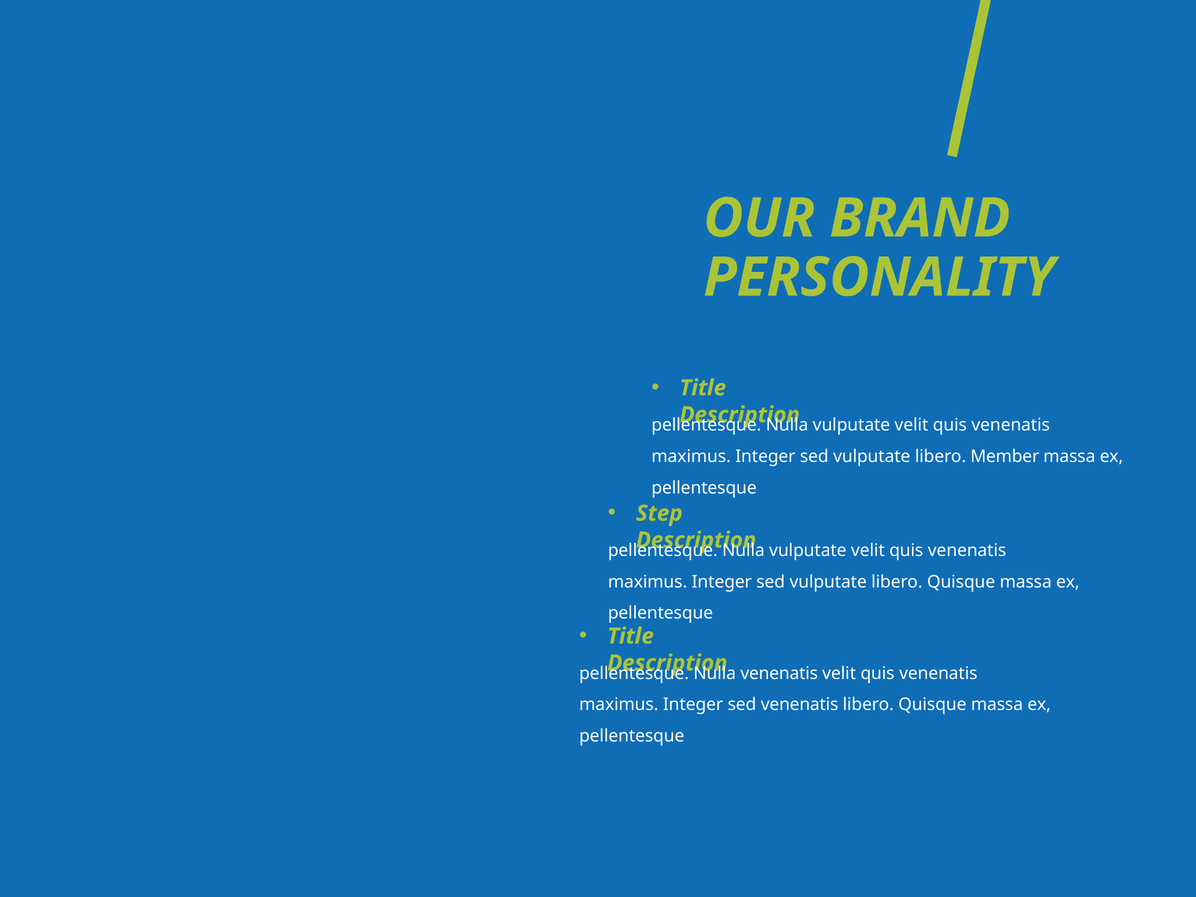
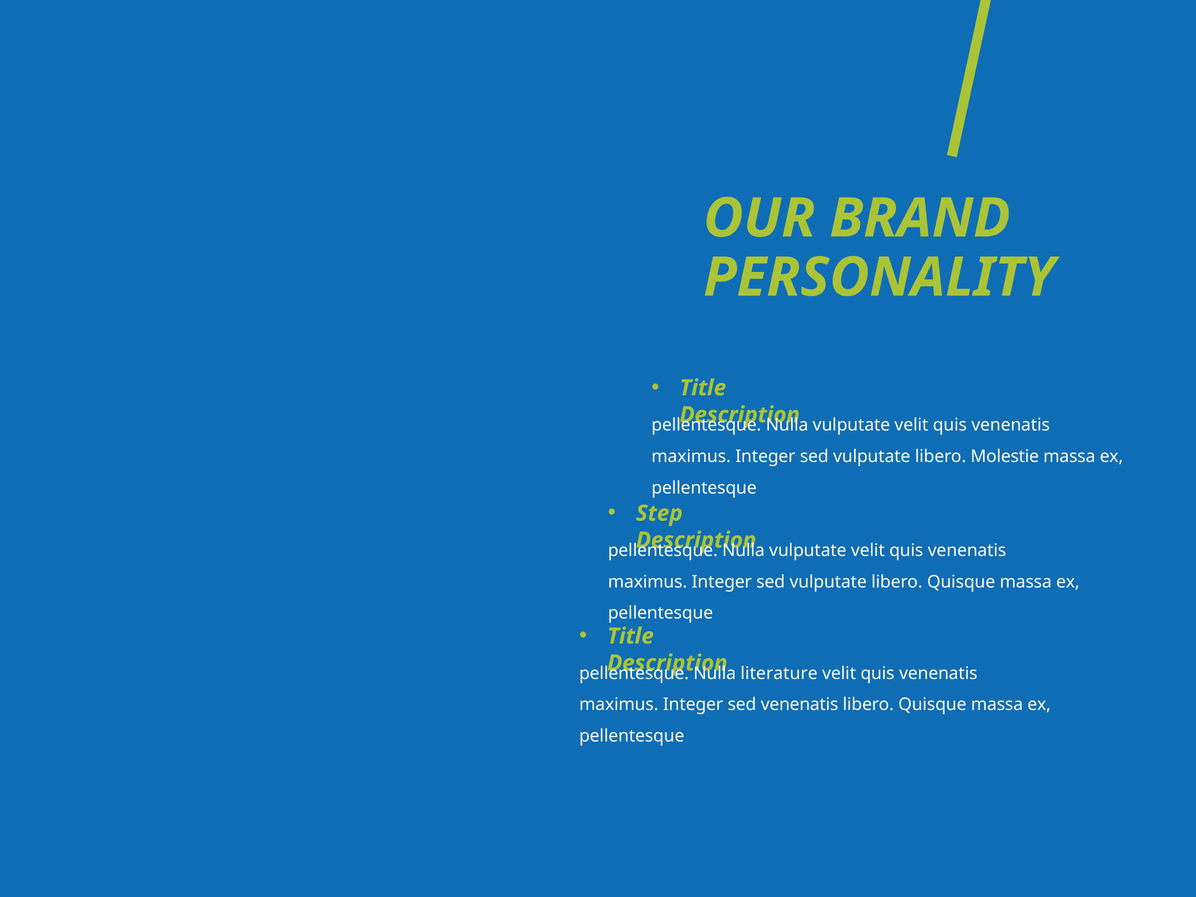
Member: Member -> Molestie
venenatis at (779, 673): venenatis -> literature
